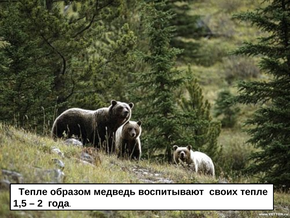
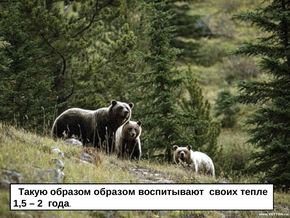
Тепле at (33, 191): Тепле -> Такую
образом медведь: медведь -> образом
